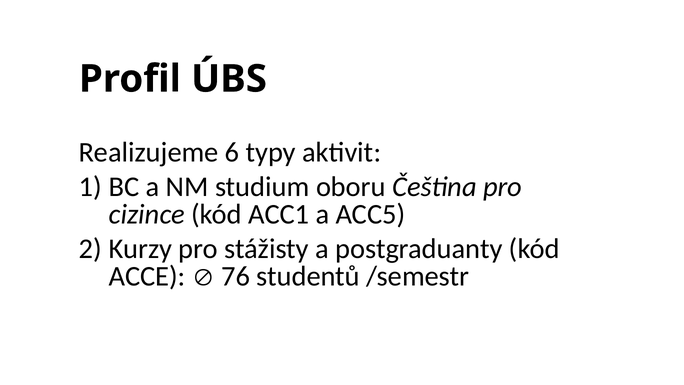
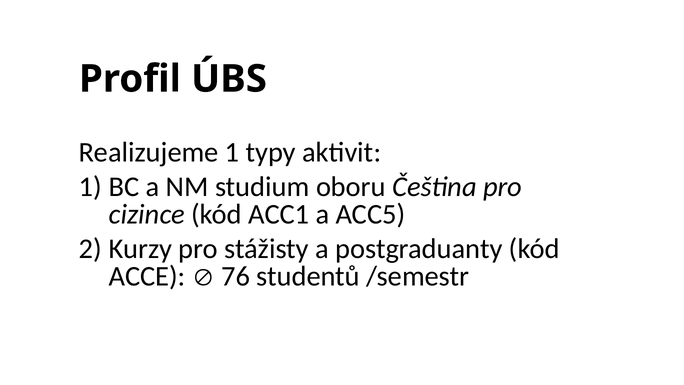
6: 6 -> 1
